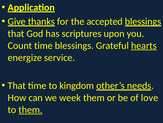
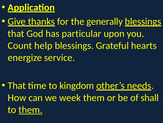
accepted: accepted -> generally
scriptures: scriptures -> particular
Count time: time -> help
hearts underline: present -> none
love: love -> shall
